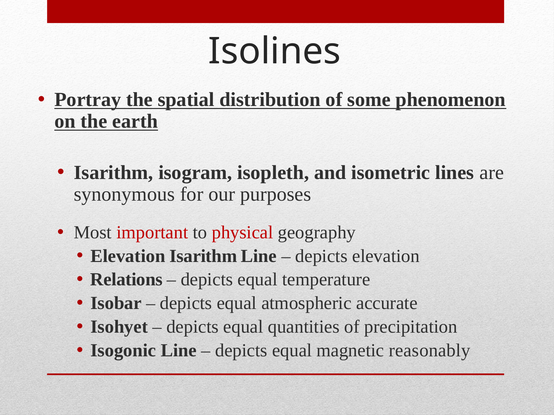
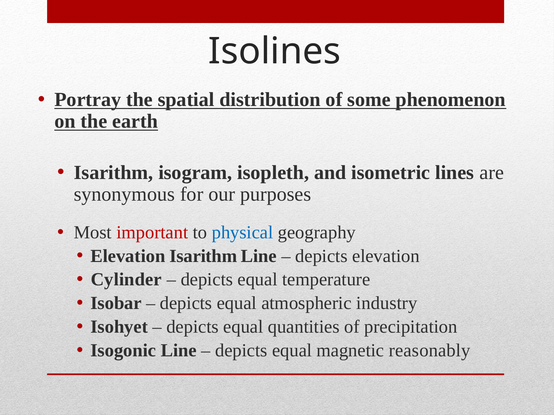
physical colour: red -> blue
Relations: Relations -> Cylinder
accurate: accurate -> industry
